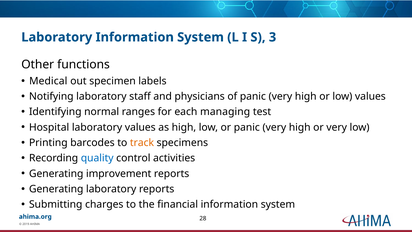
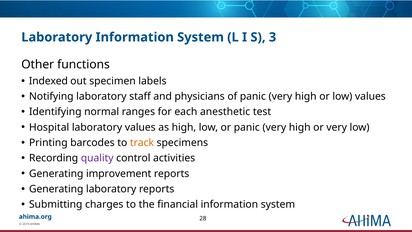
Medical: Medical -> Indexed
managing: managing -> anesthetic
quality colour: blue -> purple
